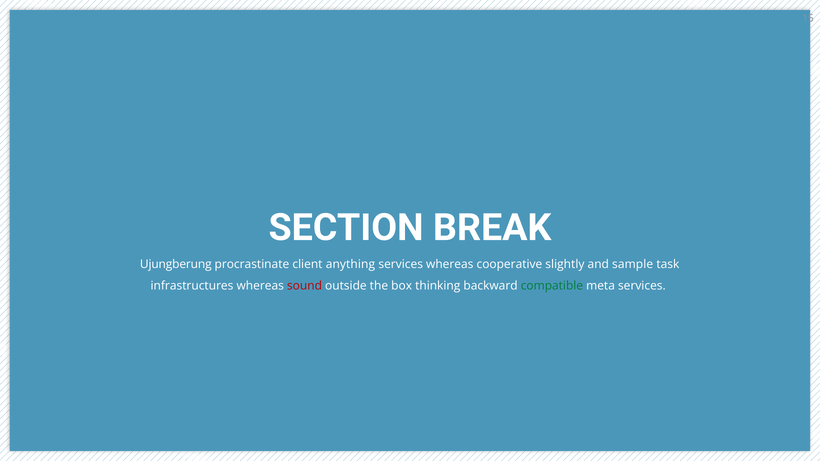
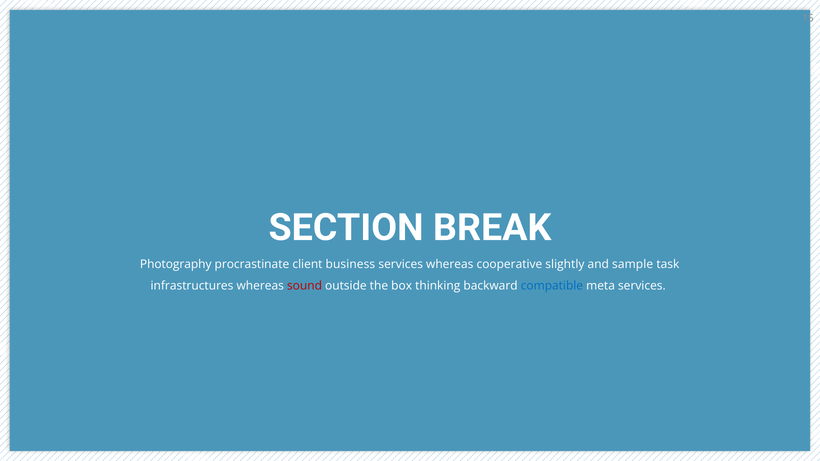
Ujungberung: Ujungberung -> Photography
anything: anything -> business
compatible colour: green -> blue
